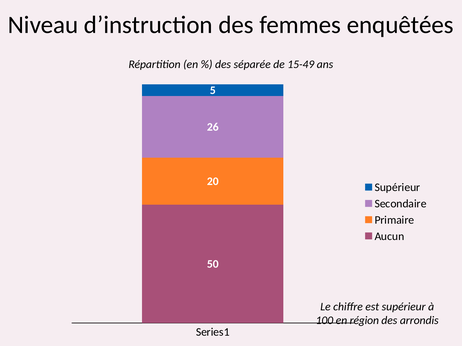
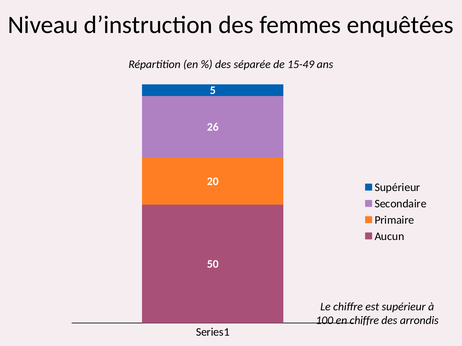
en région: région -> chiffre
